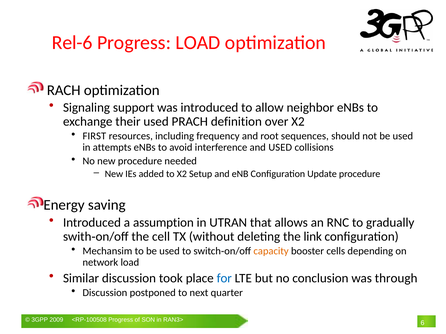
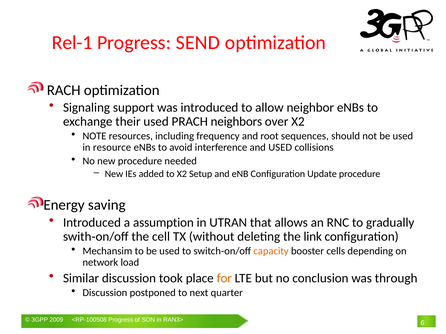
Rel-6: Rel-6 -> Rel-1
Progress LOAD: LOAD -> SEND
definition: definition -> neighbors
FIRST: FIRST -> NOTE
attempts: attempts -> resource
for colour: blue -> orange
